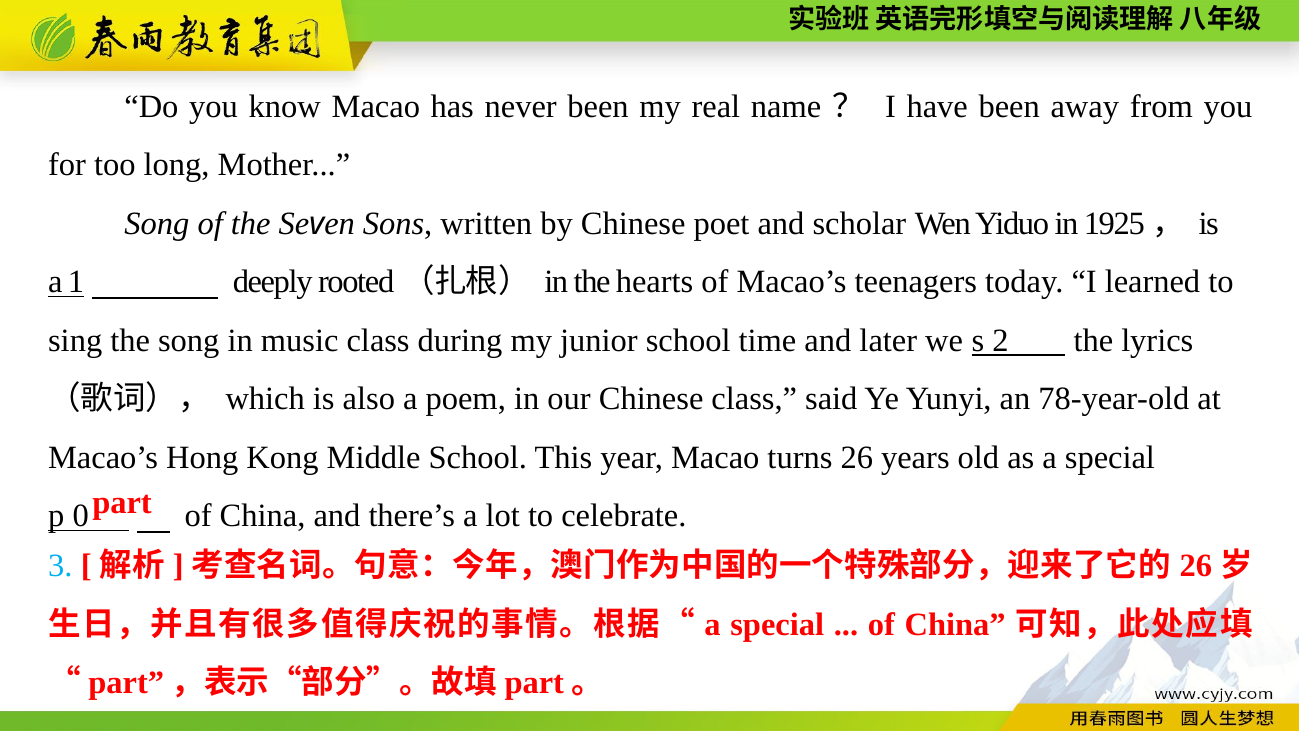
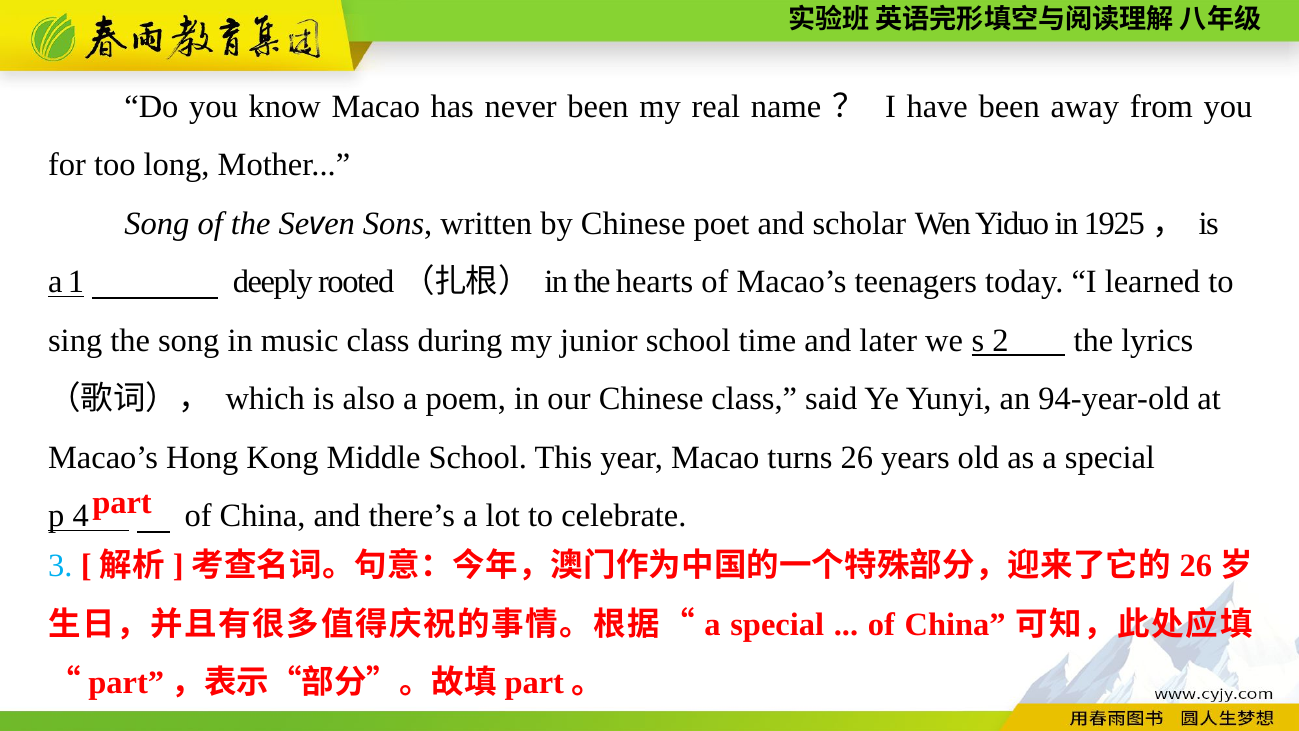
78-year-old: 78-year-old -> 94-year-old
0: 0 -> 4
